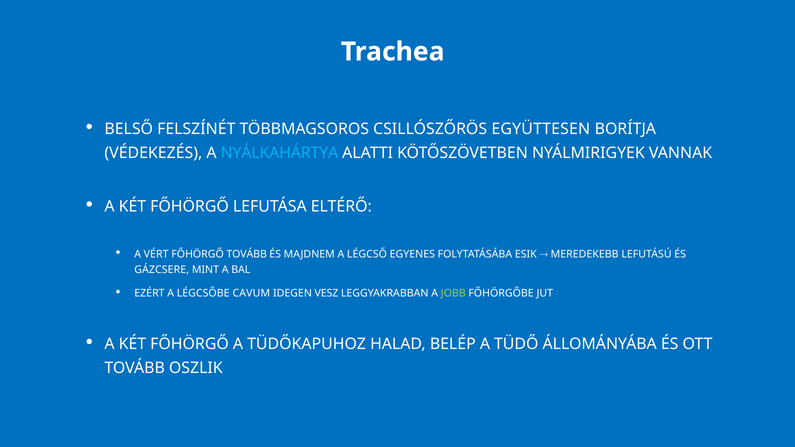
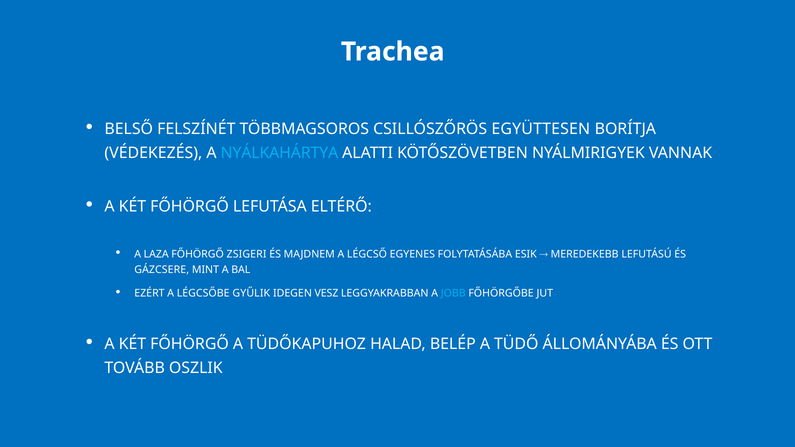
VÉRT: VÉRT -> LAZA
FŐHÖRGŐ TOVÁBB: TOVÁBB -> ZSIGERI
CAVUM: CAVUM -> GYŰLIK
JOBB colour: light green -> light blue
